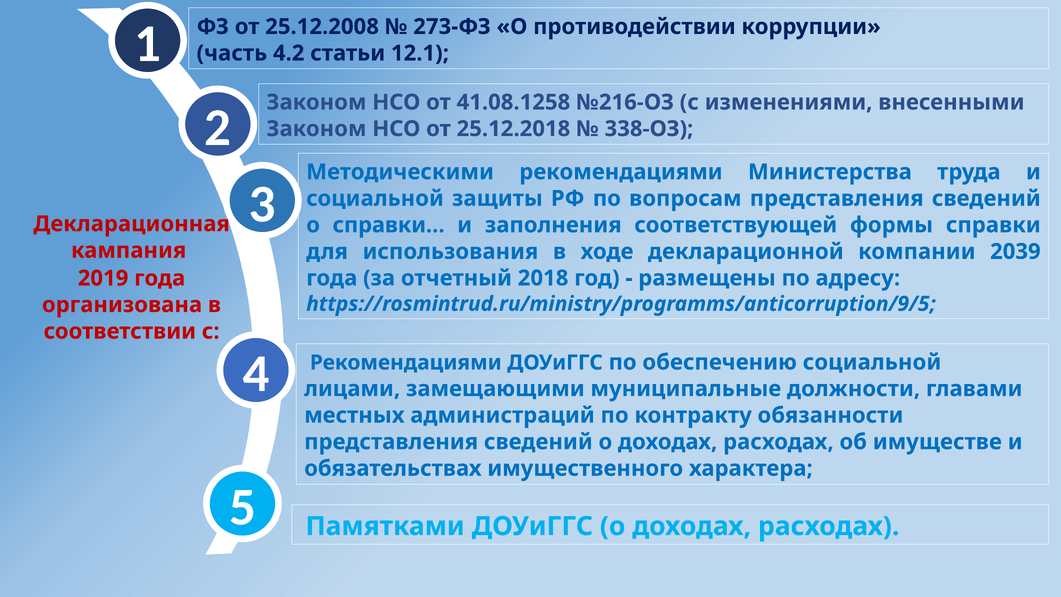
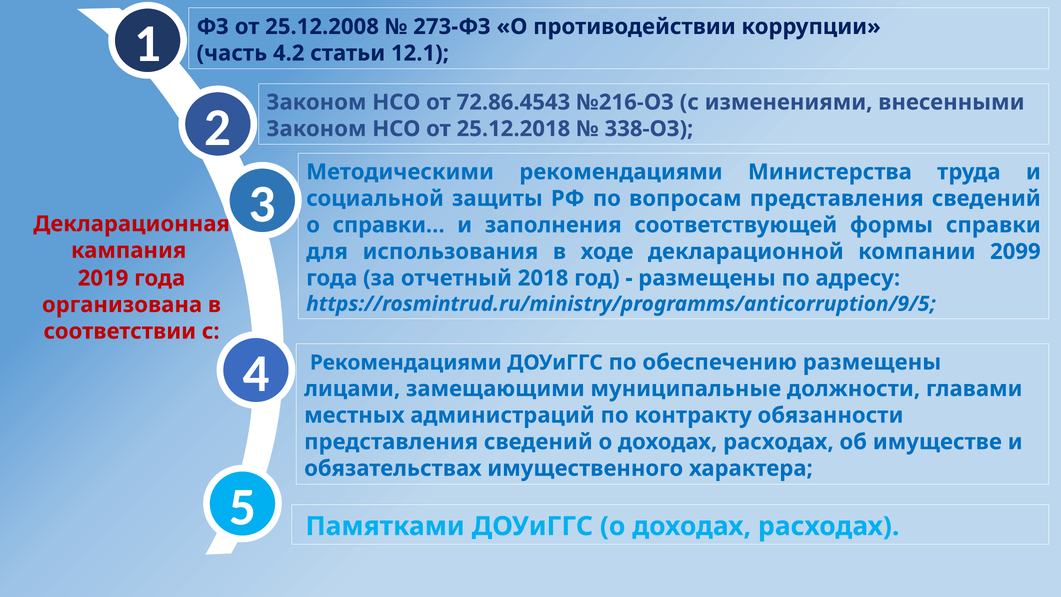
41.08.1258: 41.08.1258 -> 72.86.4543
2039: 2039 -> 2099
обеспечению социальной: социальной -> размещены
